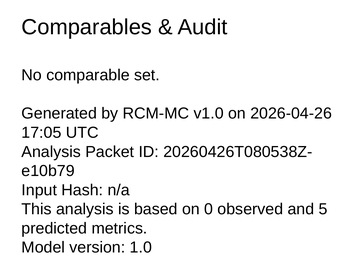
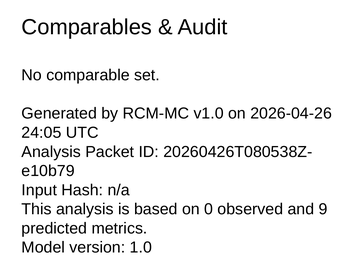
17:05: 17:05 -> 24:05
5: 5 -> 9
